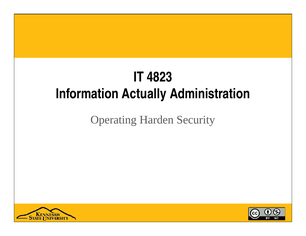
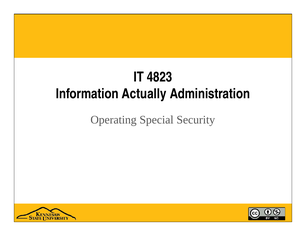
Harden: Harden -> Special
